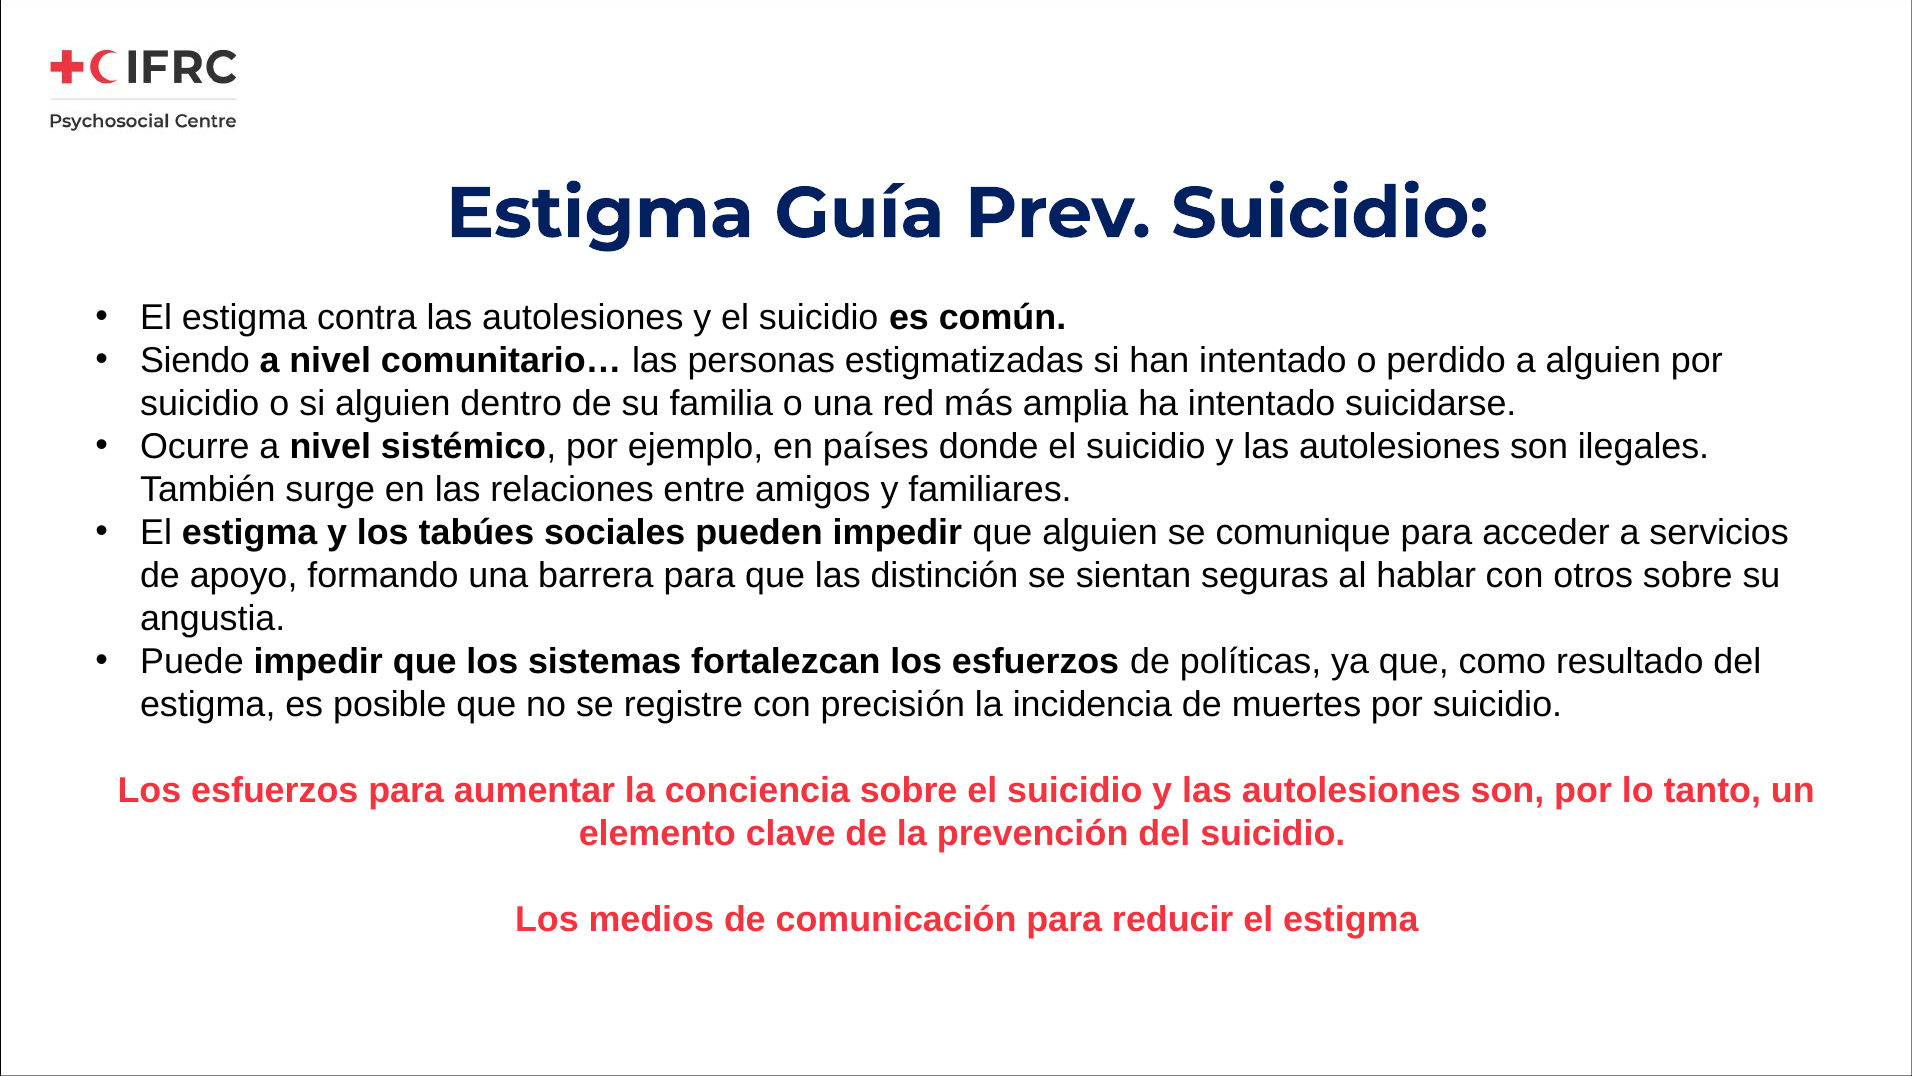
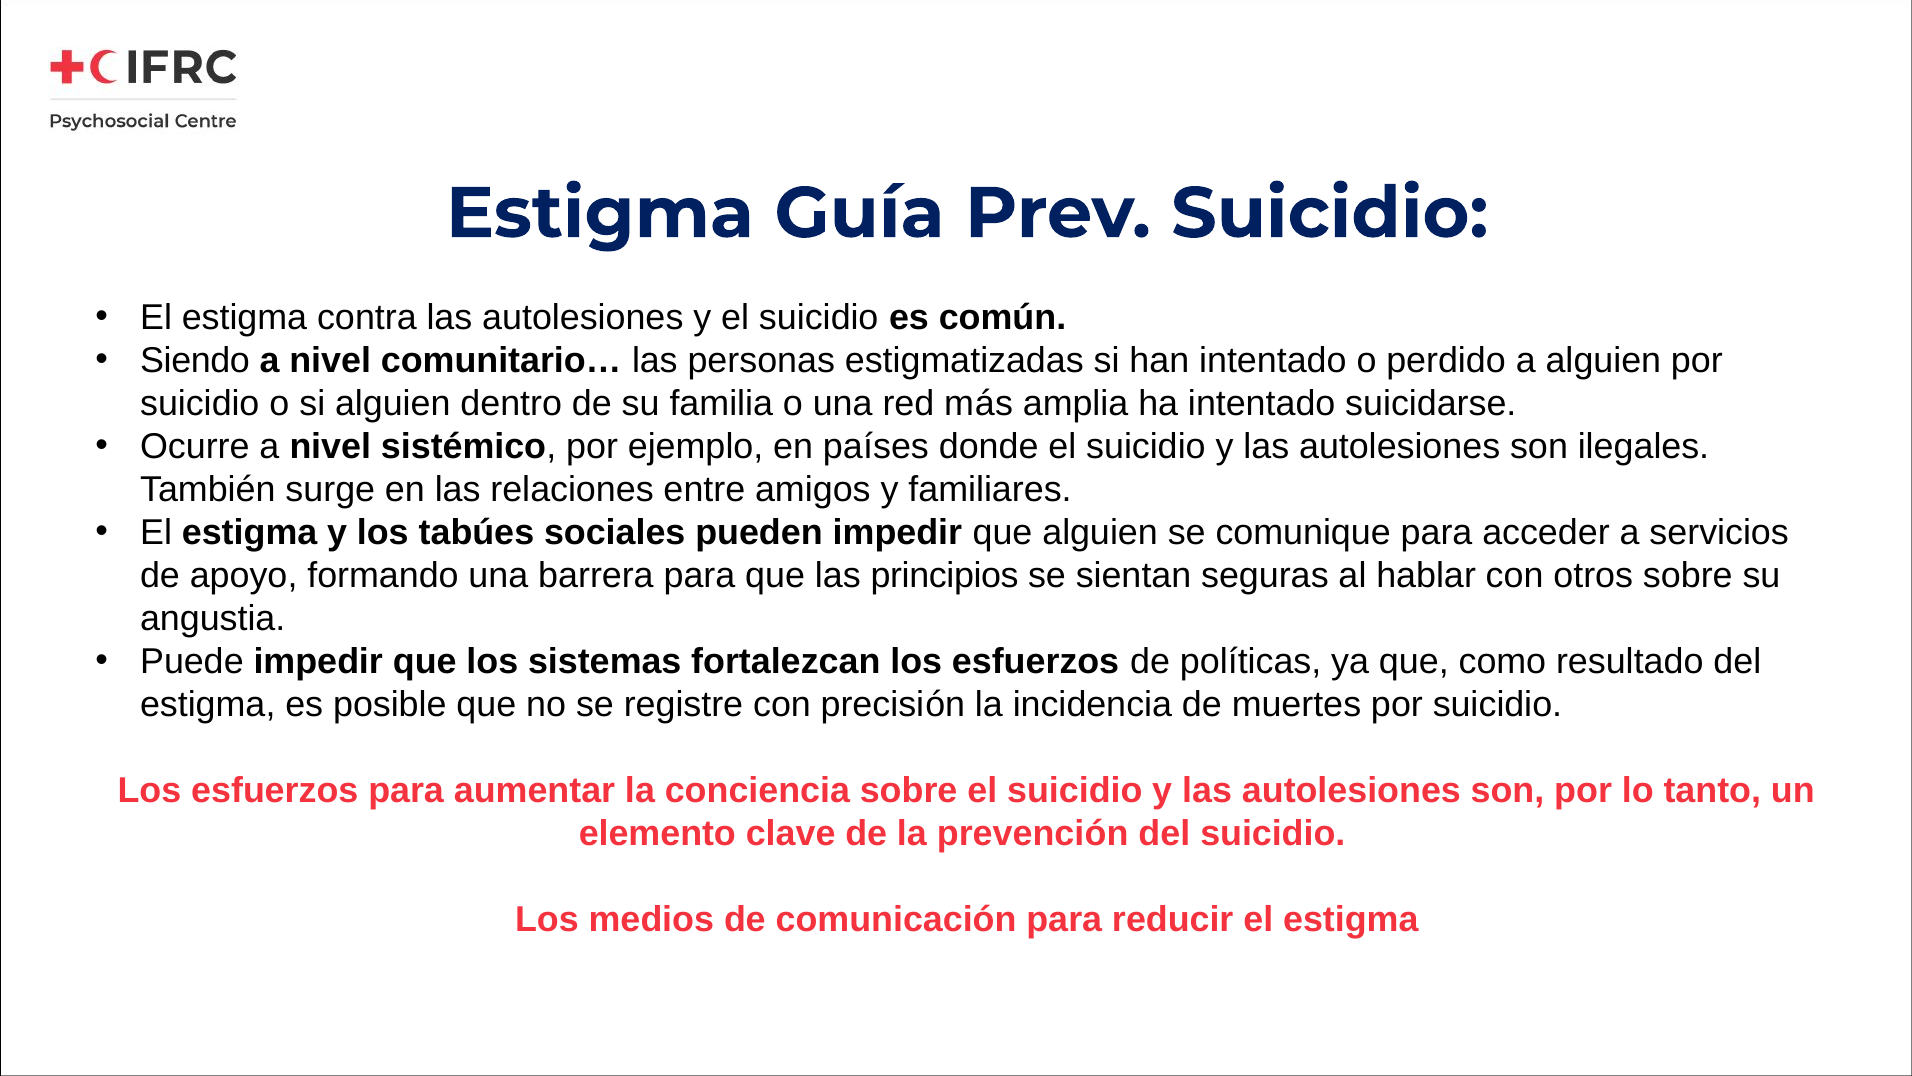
distinción: distinción -> principios
